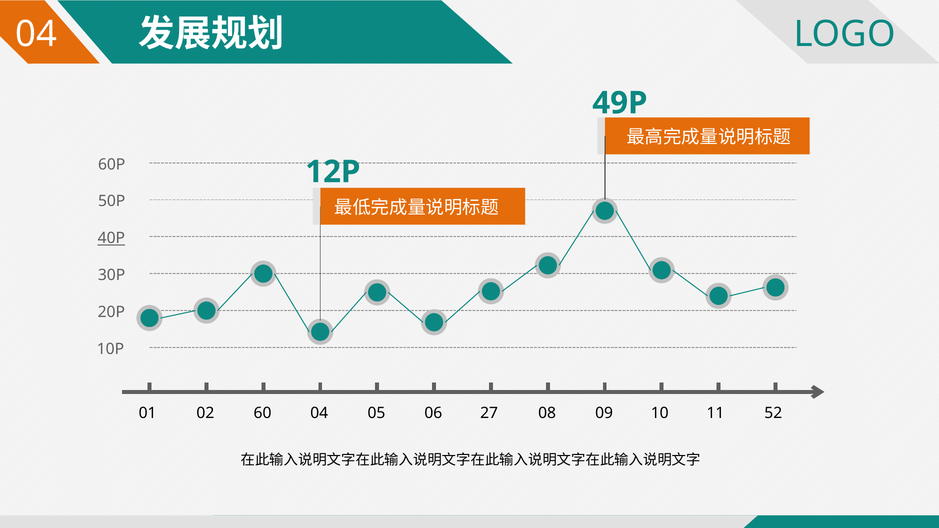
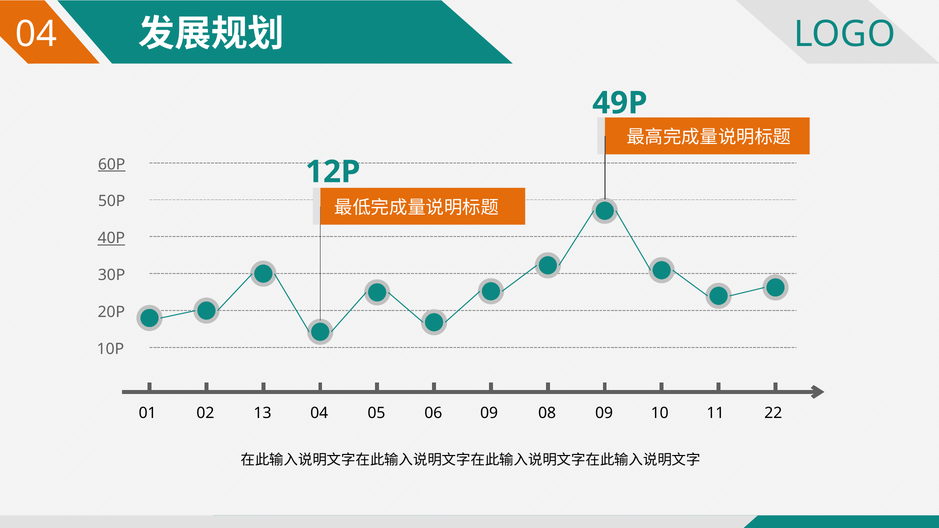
60P underline: none -> present
60: 60 -> 13
06 27: 27 -> 09
52: 52 -> 22
